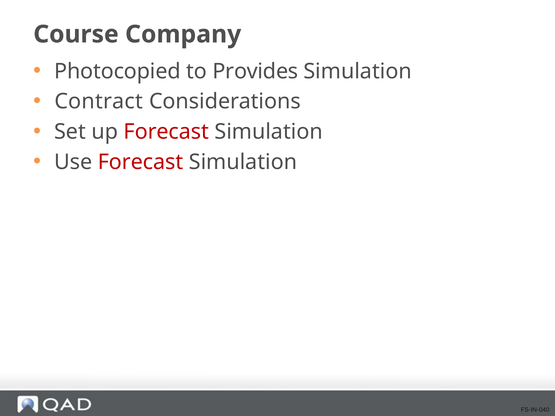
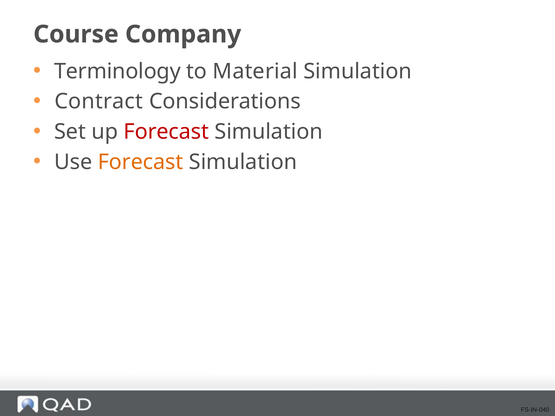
Photocopied: Photocopied -> Terminology
Provides: Provides -> Material
Forecast at (141, 162) colour: red -> orange
